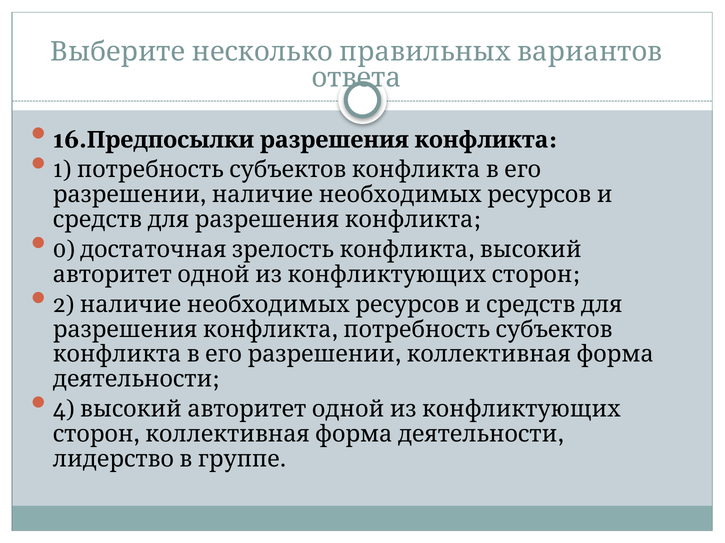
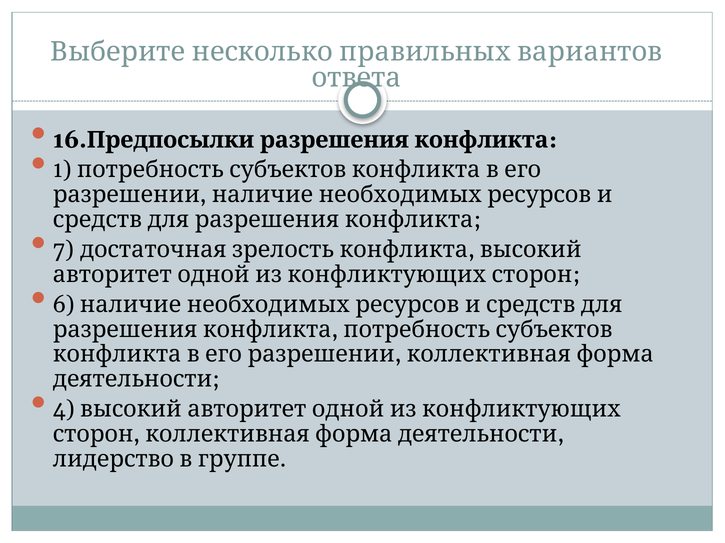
0: 0 -> 7
2: 2 -> 6
